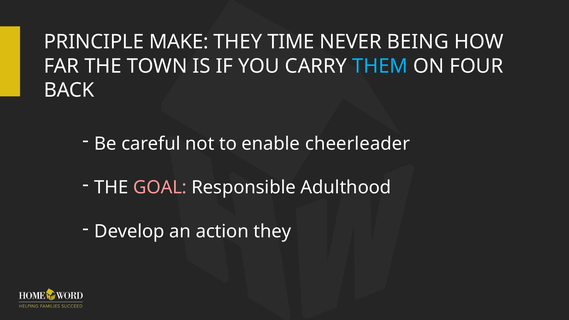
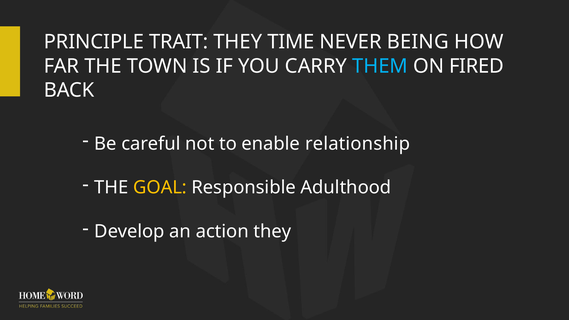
MAKE: MAKE -> TRAIT
FOUR: FOUR -> FIRED
cheerleader: cheerleader -> relationship
GOAL colour: pink -> yellow
